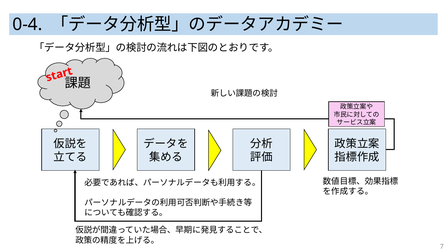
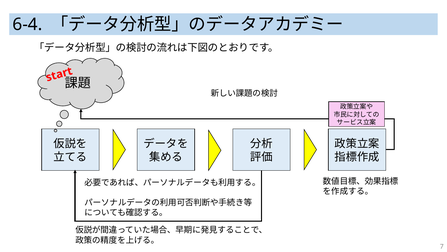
0-4: 0-4 -> 6-4
